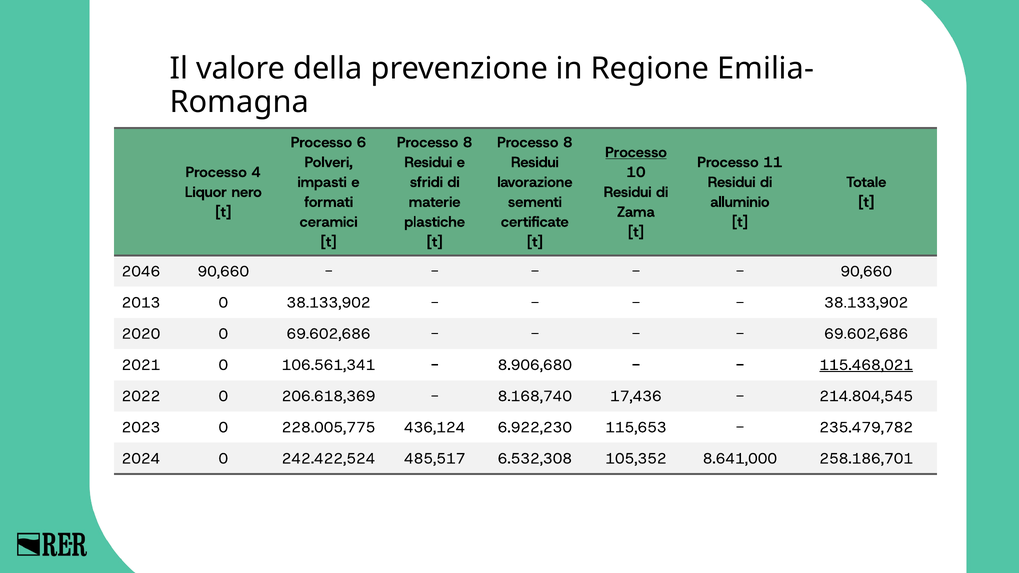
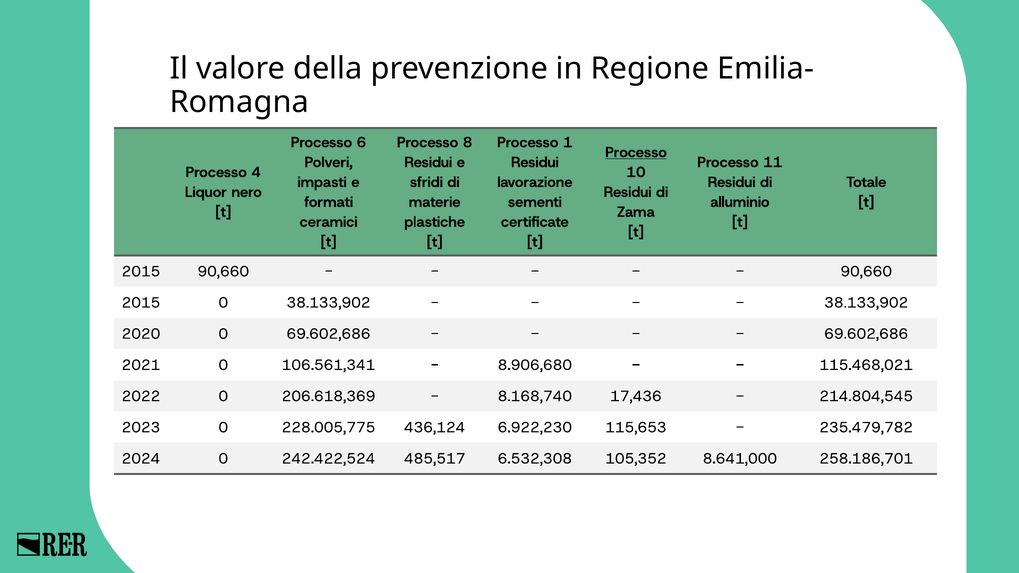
8 at (568, 142): 8 -> 1
2046 at (141, 272): 2046 -> 2015
2013 at (141, 303): 2013 -> 2015
115.468,021 underline: present -> none
